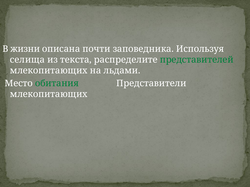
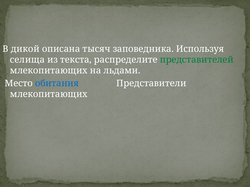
жизни: жизни -> дикой
почти: почти -> тысяч
обитания colour: green -> blue
